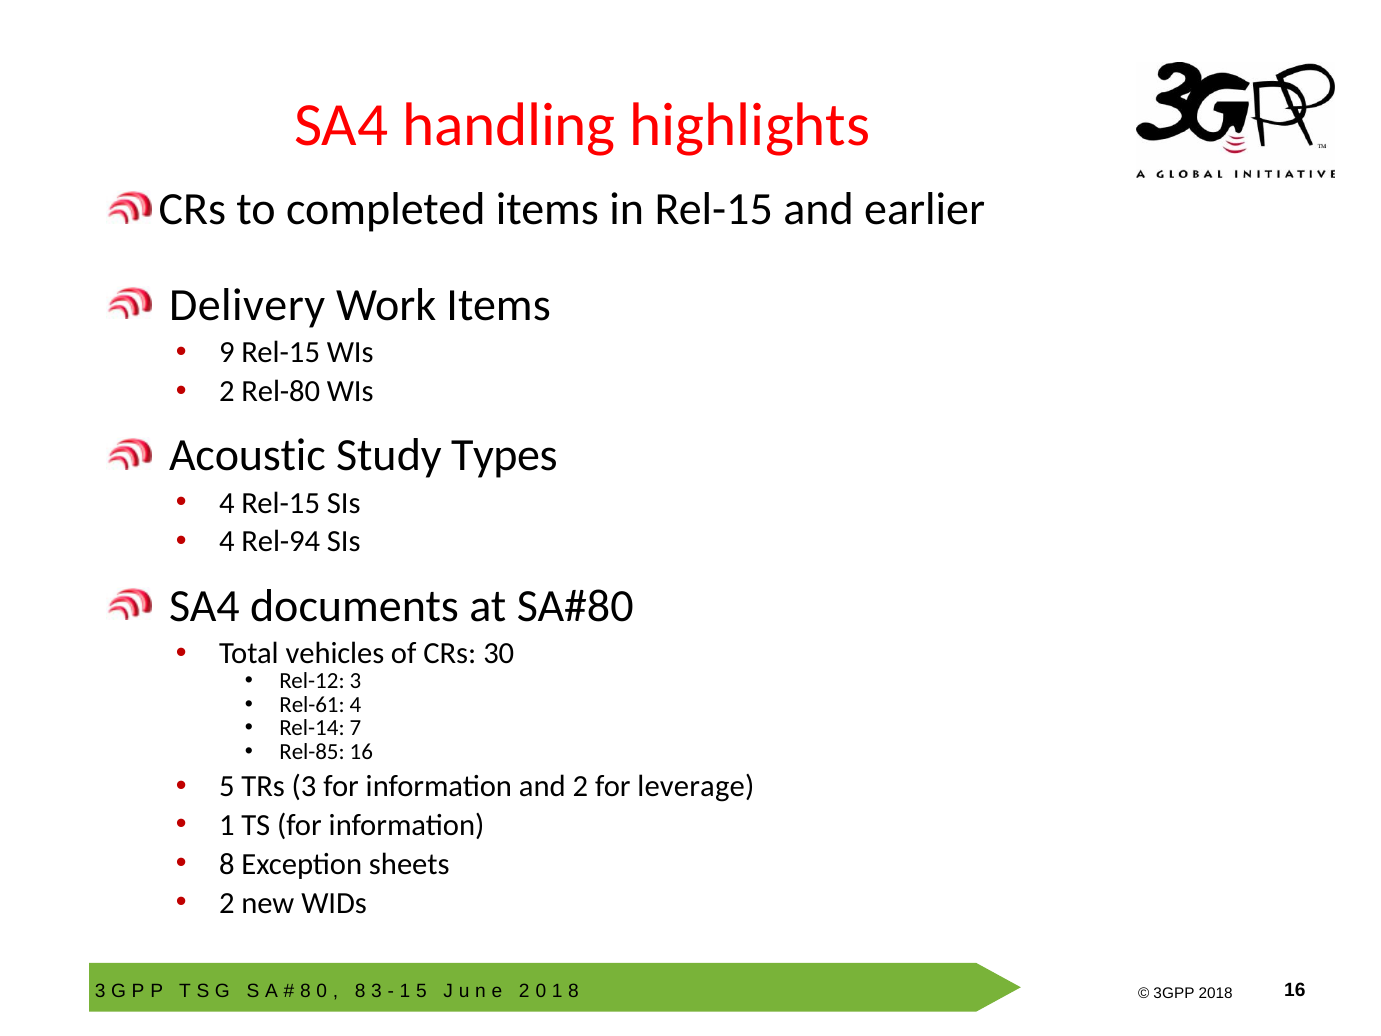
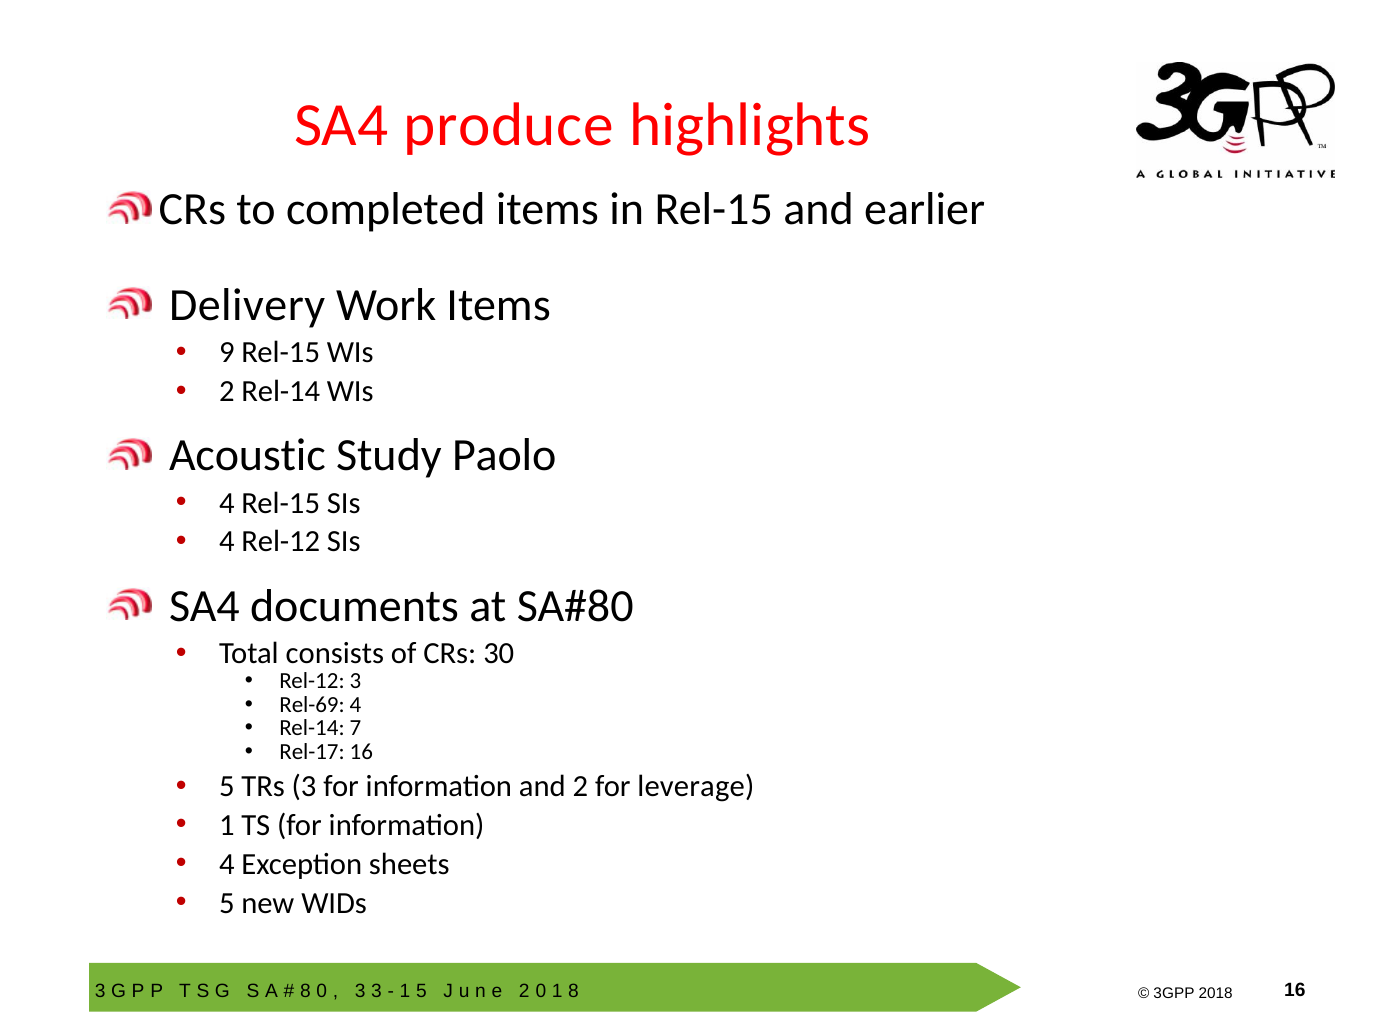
handling: handling -> produce
2 Rel-80: Rel-80 -> Rel-14
Types: Types -> Paolo
4 Rel-94: Rel-94 -> Rel-12
vehicles: vehicles -> consists
Rel-61: Rel-61 -> Rel-69
Rel-85: Rel-85 -> Rel-17
8 at (227, 864): 8 -> 4
2 at (227, 903): 2 -> 5
8 at (360, 990): 8 -> 3
